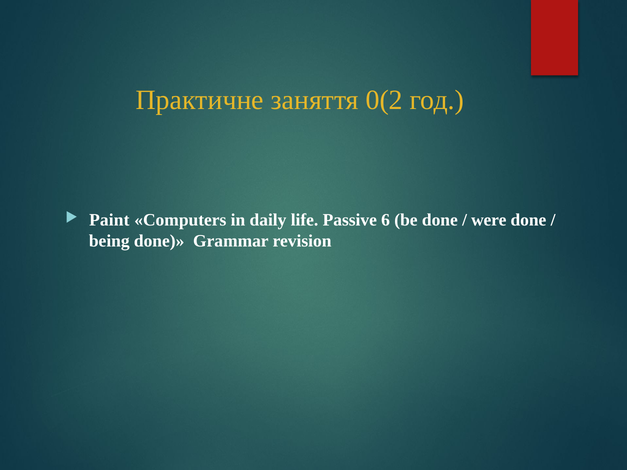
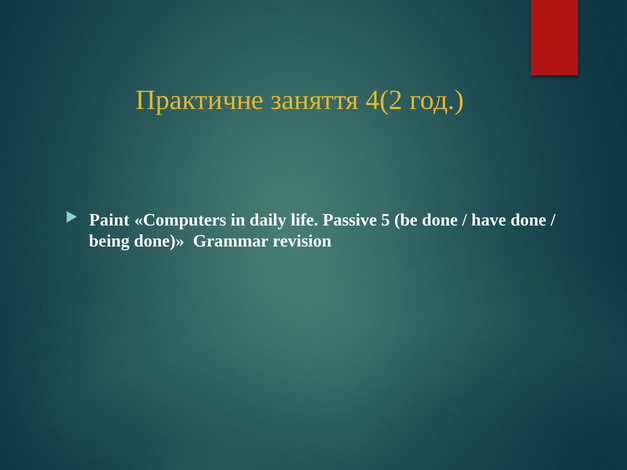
0(2: 0(2 -> 4(2
6: 6 -> 5
were: were -> have
